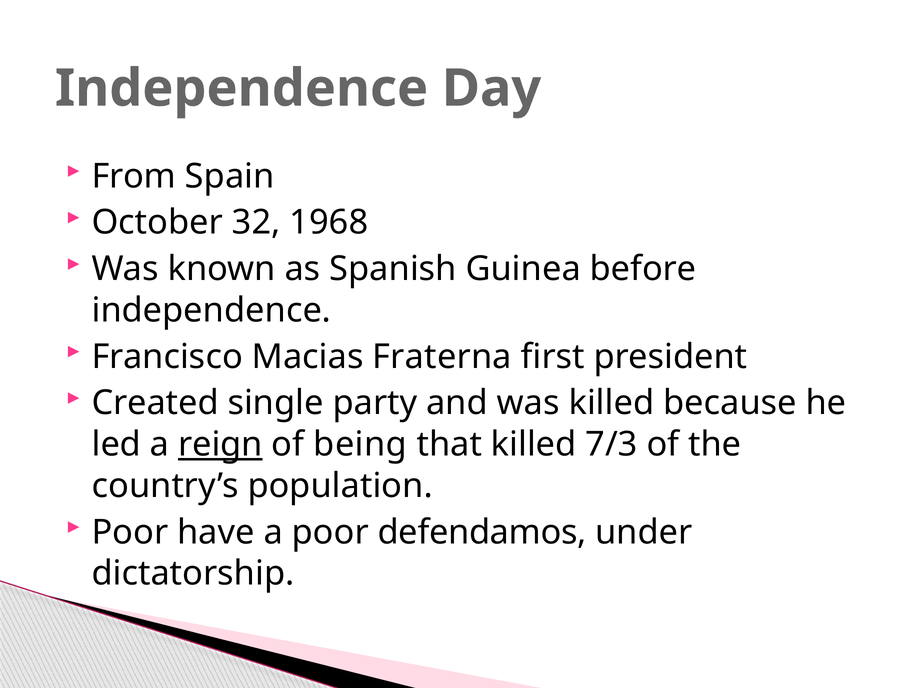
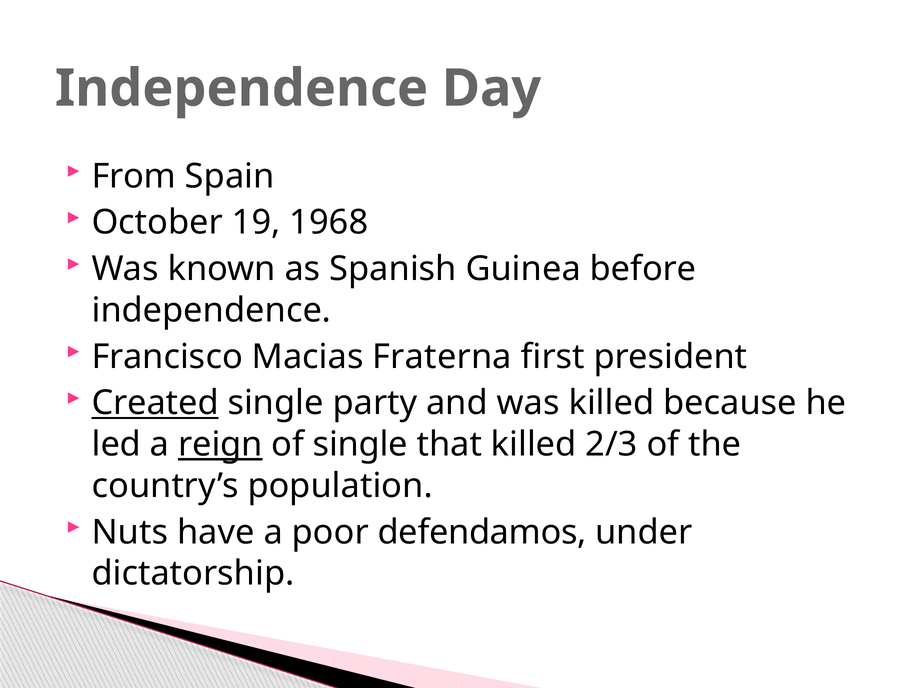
32: 32 -> 19
Created underline: none -> present
of being: being -> single
7/3: 7/3 -> 2/3
Poor at (130, 533): Poor -> Nuts
